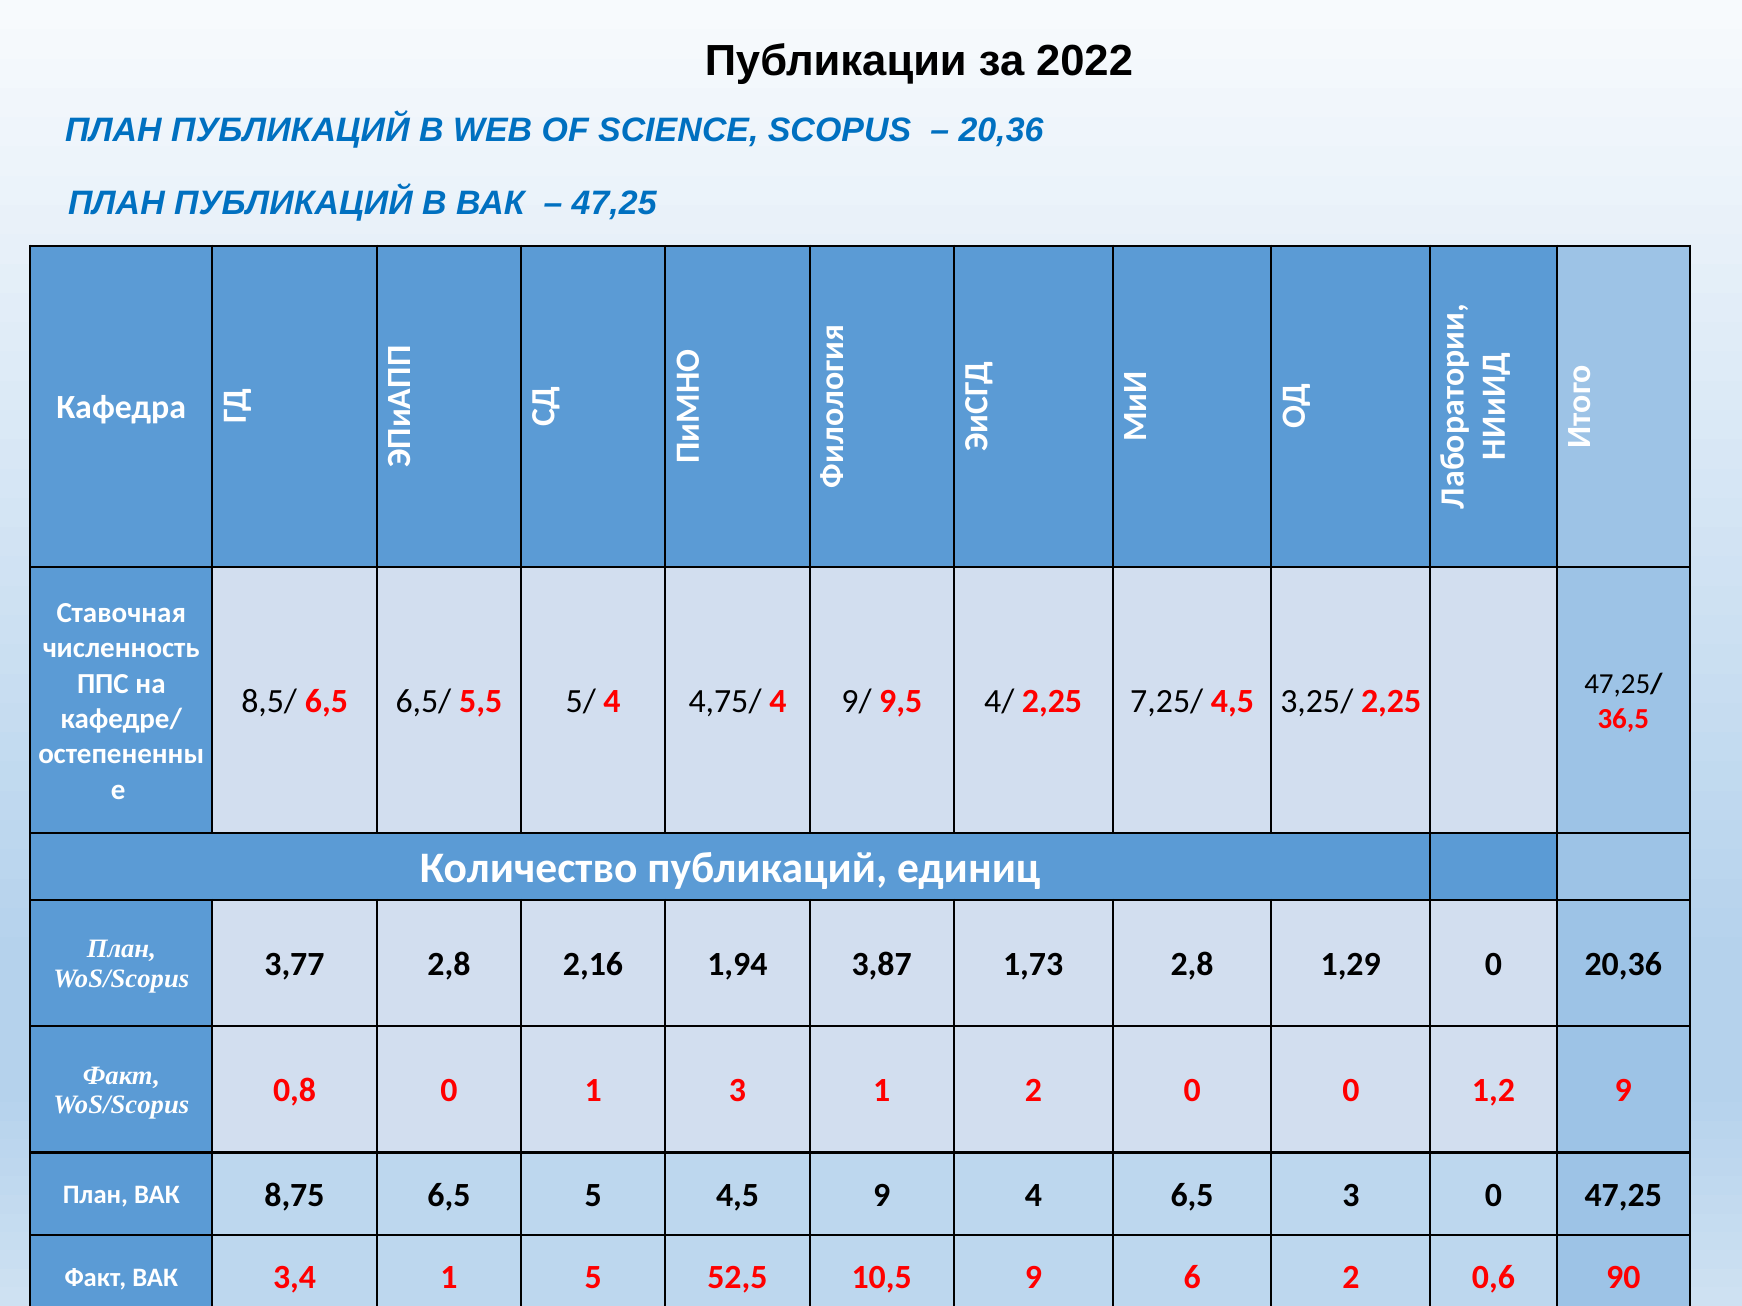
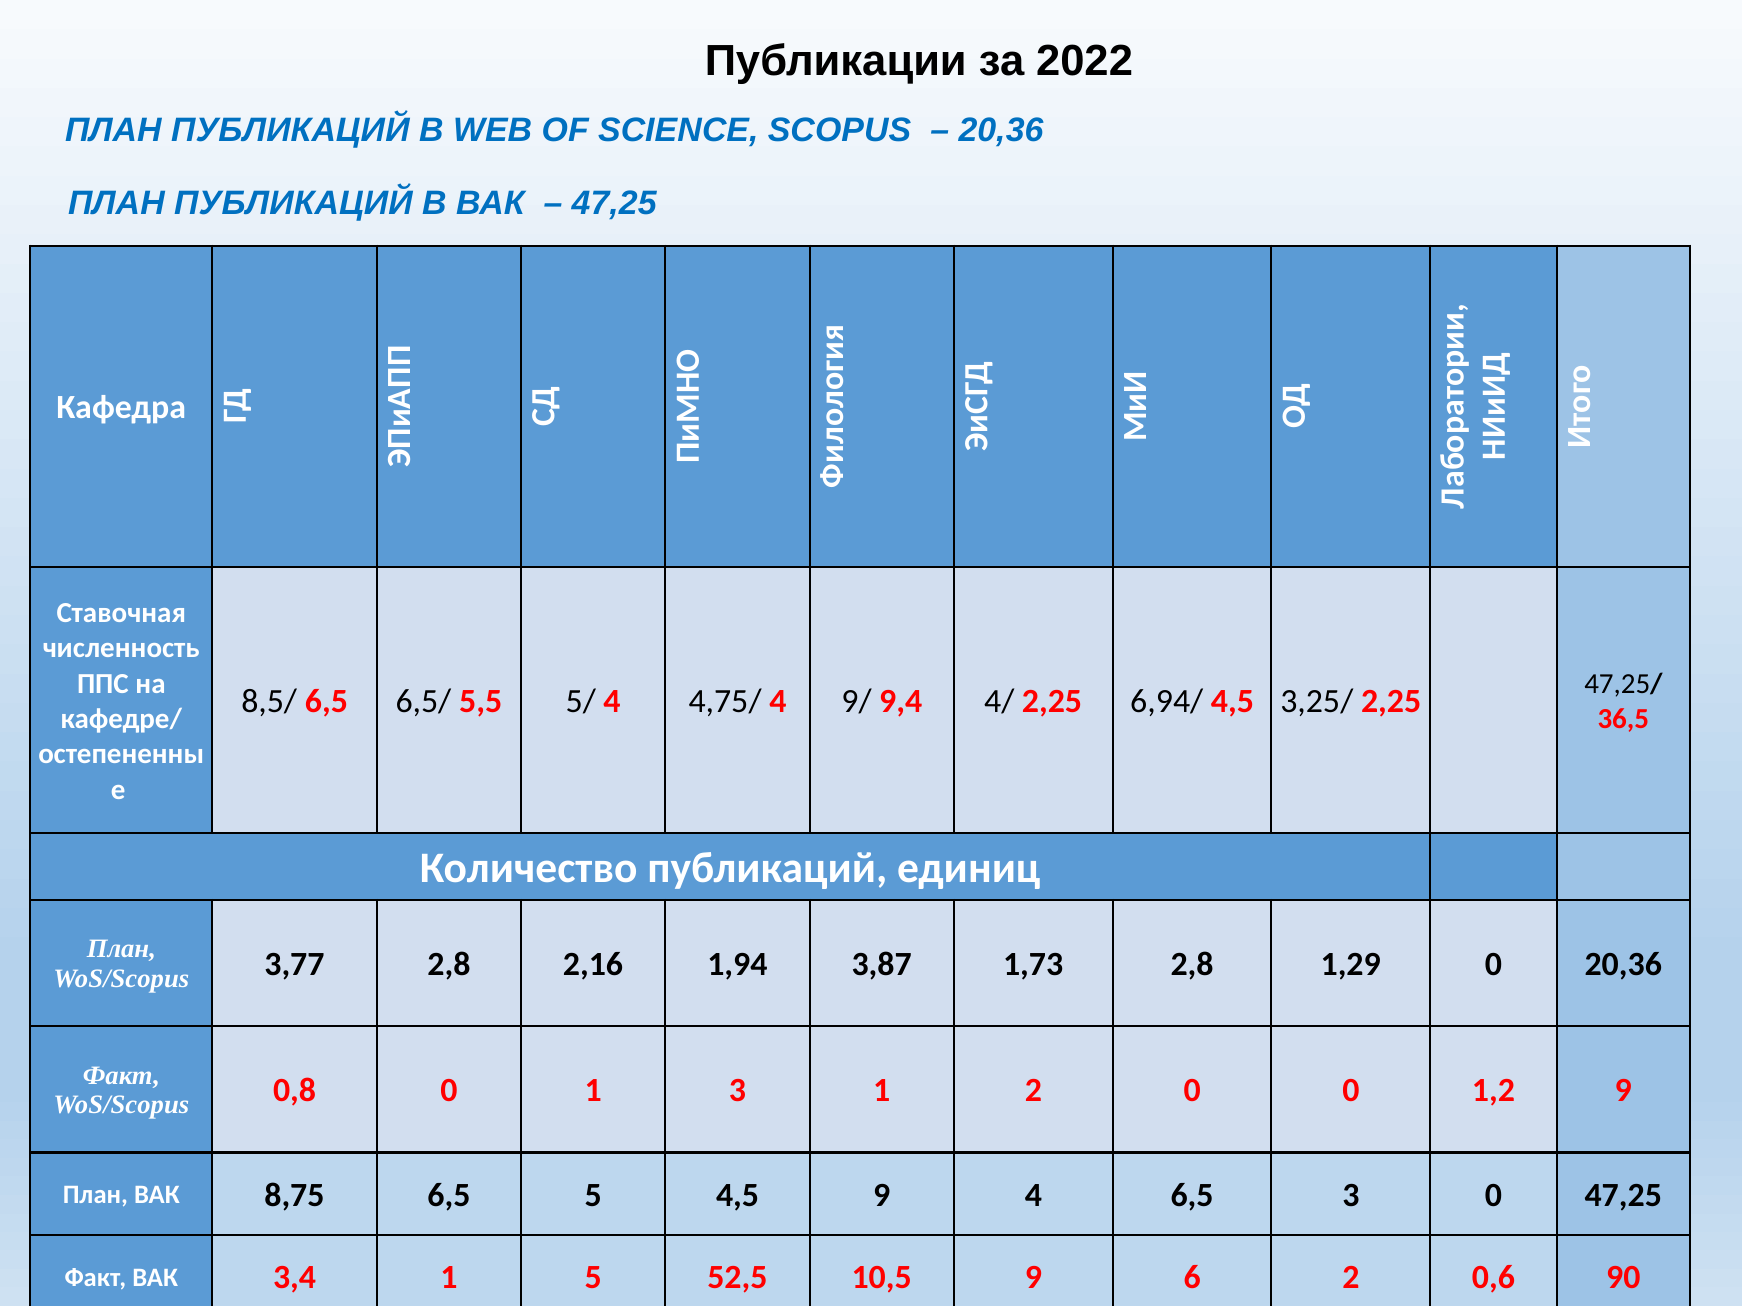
9,5: 9,5 -> 9,4
7,25/: 7,25/ -> 6,94/
